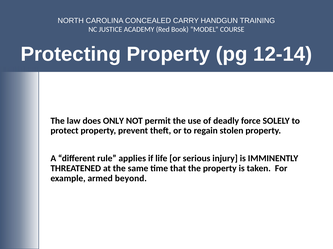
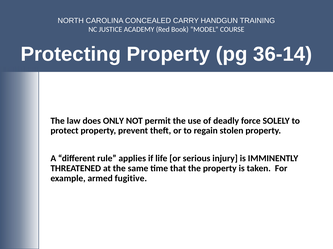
12-14: 12-14 -> 36-14
beyond: beyond -> fugitive
